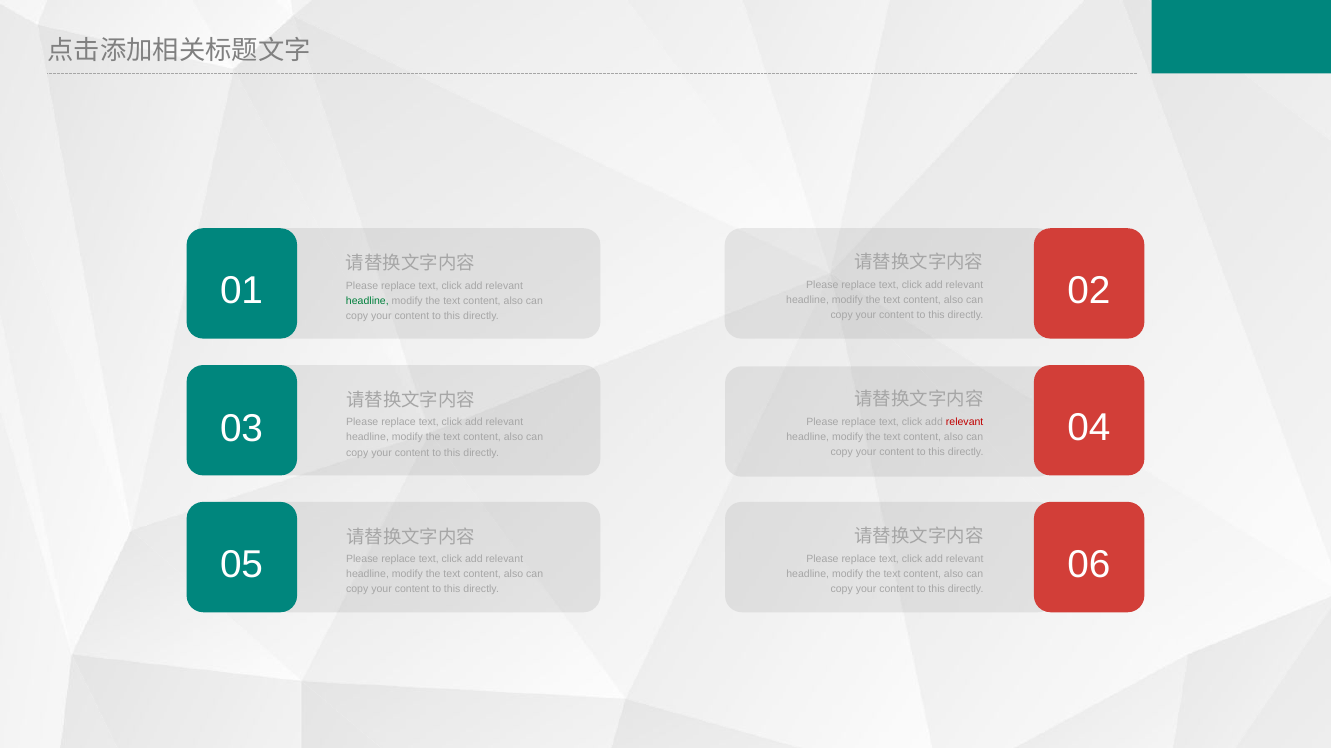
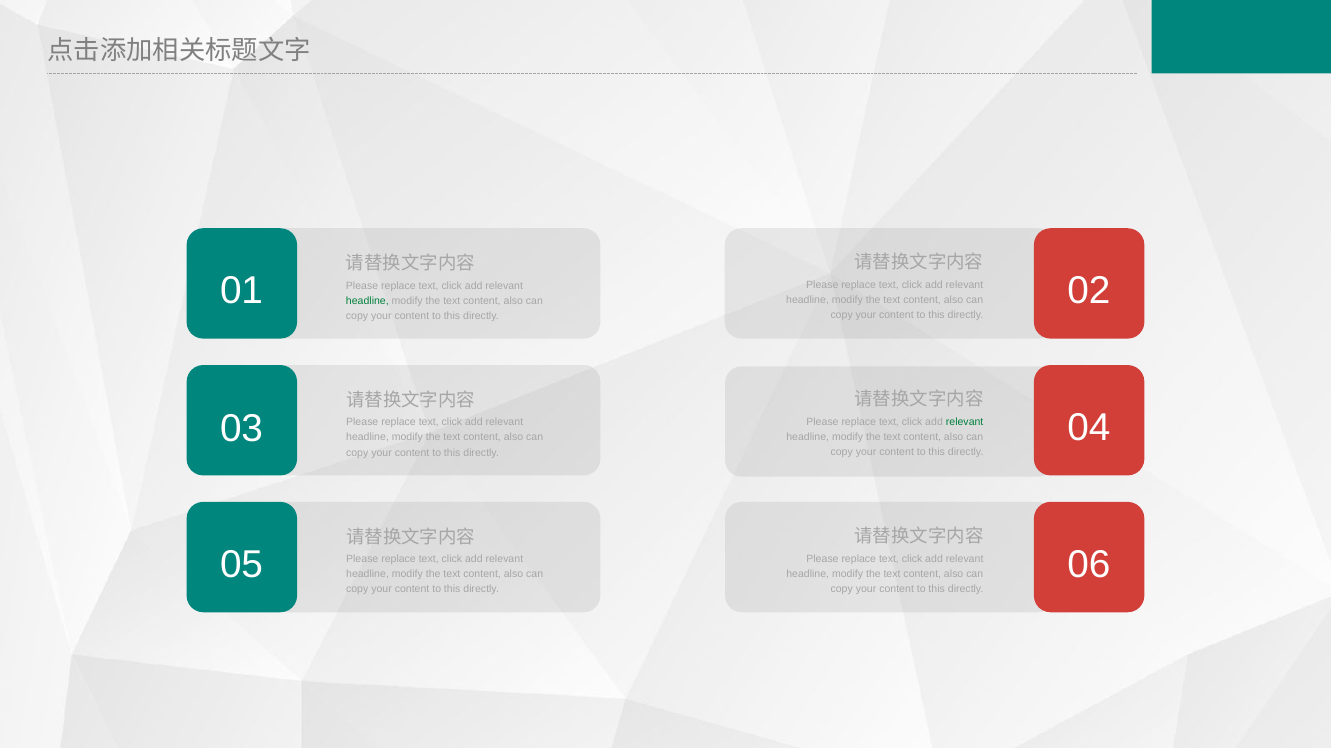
relevant at (965, 422) colour: red -> green
